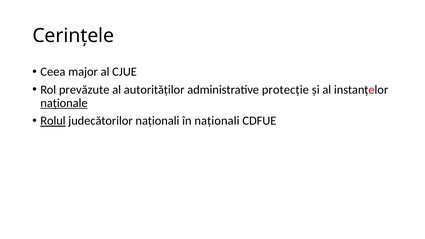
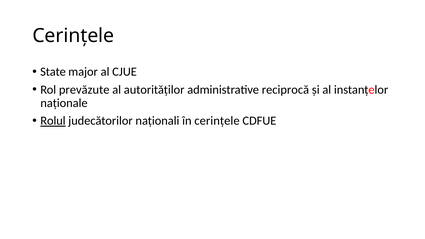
Ceea: Ceea -> State
protecție: protecție -> reciprocă
naționale underline: present -> none
în naționali: naționali -> cerințele
